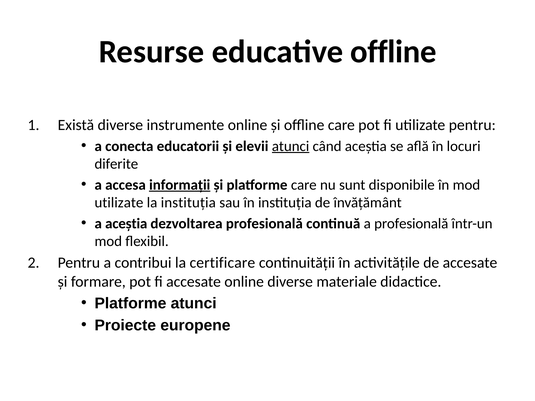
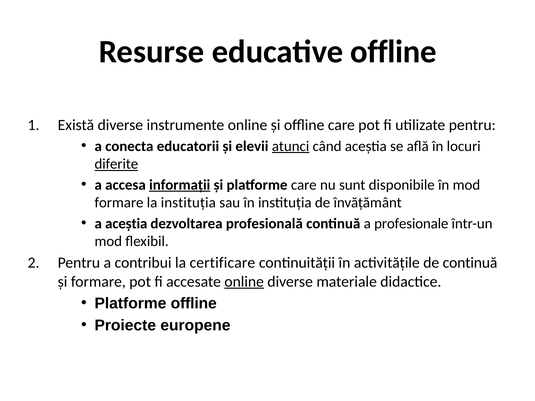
diferite underline: none -> present
utilizate at (119, 203): utilizate -> formare
a profesională: profesională -> profesionale
de accesate: accesate -> continuă
online at (244, 282) underline: none -> present
Platforme atunci: atunci -> offline
